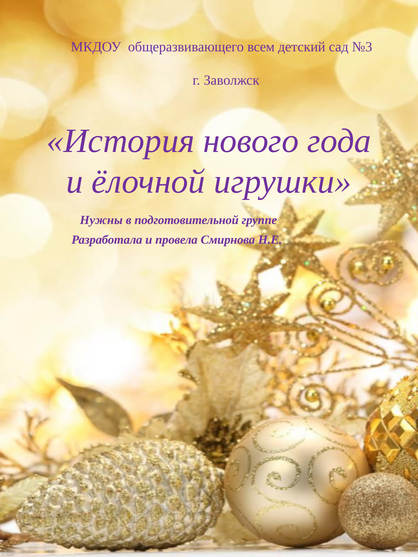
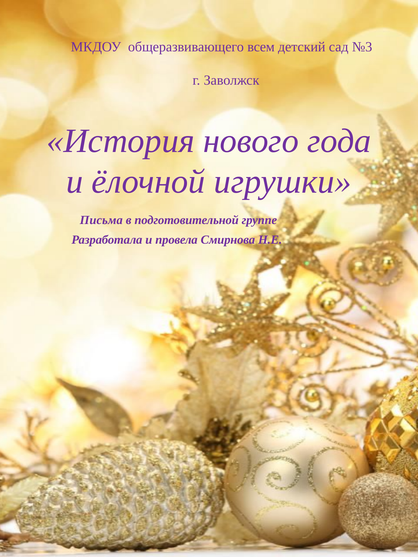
Нужны: Нужны -> Письма
